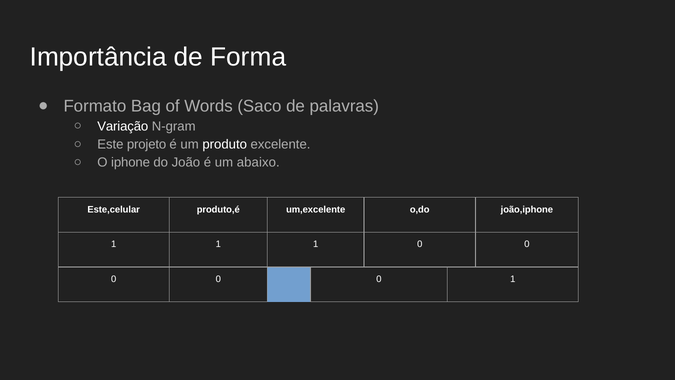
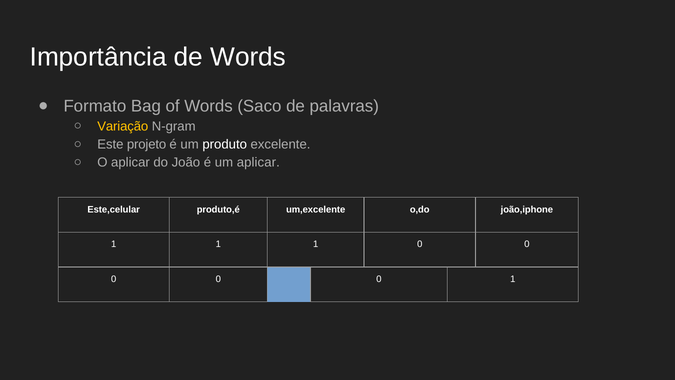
de Forma: Forma -> Words
Variação colour: white -> yellow
O iphone: iphone -> aplicar
um abaixo: abaixo -> aplicar
